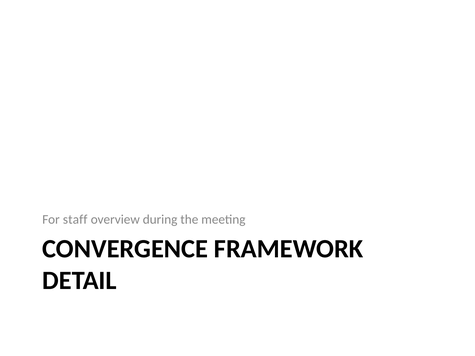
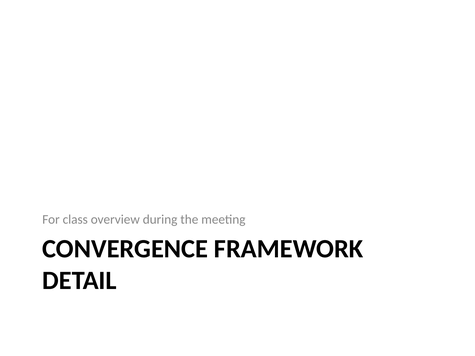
staff: staff -> class
